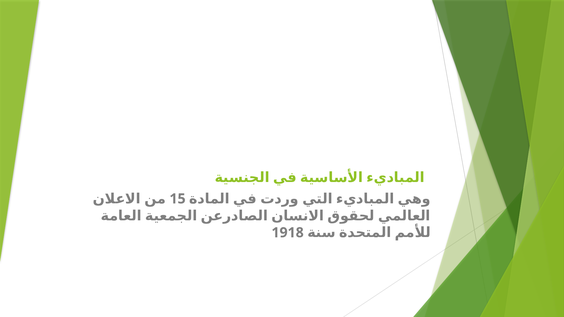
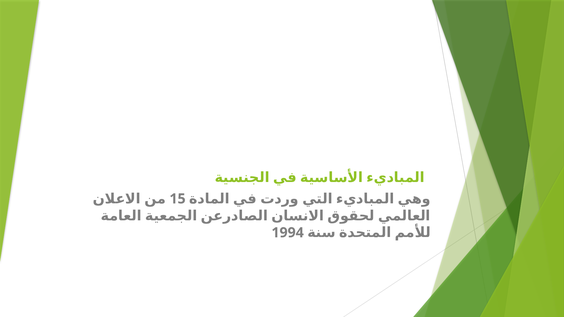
1918: 1918 -> 1994
